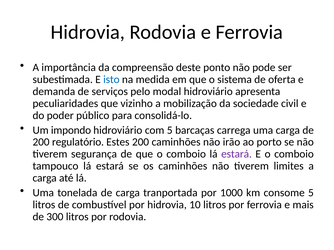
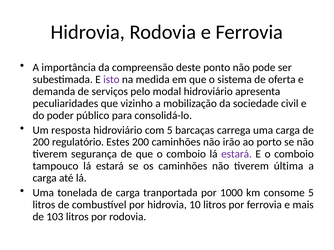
isto colour: blue -> purple
impondo: impondo -> resposta
limites: limites -> última
300: 300 -> 103
